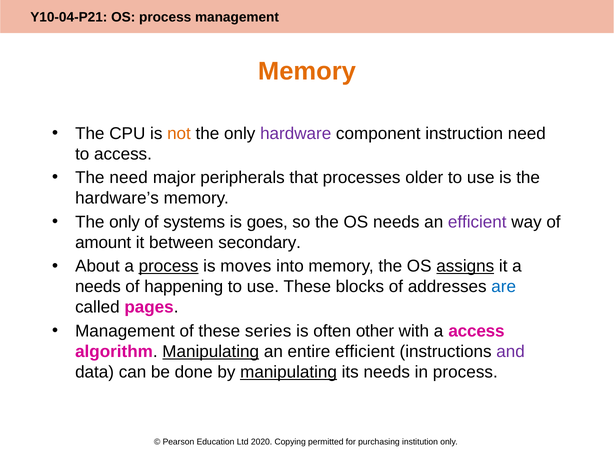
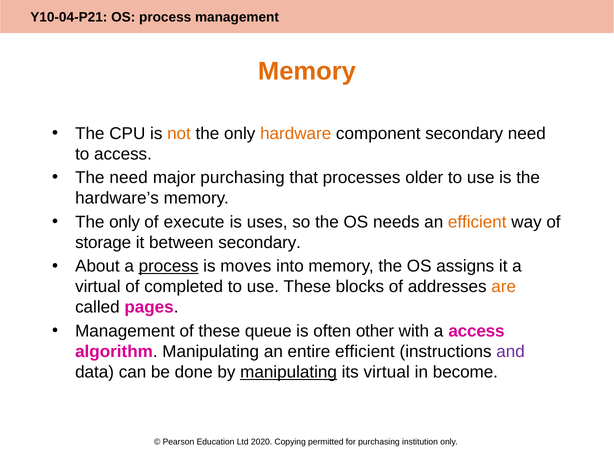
hardware colour: purple -> orange
component instruction: instruction -> secondary
major peripherals: peripherals -> purchasing
systems: systems -> execute
goes: goes -> uses
efficient at (477, 222) colour: purple -> orange
amount: amount -> storage
assigns underline: present -> none
needs at (98, 287): needs -> virtual
happening: happening -> completed
are colour: blue -> orange
series: series -> queue
Manipulating at (211, 352) underline: present -> none
its needs: needs -> virtual
in process: process -> become
